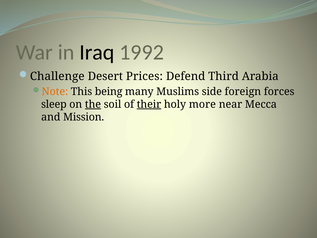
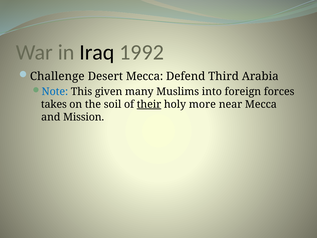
Desert Prices: Prices -> Mecca
Note colour: orange -> blue
being: being -> given
side: side -> into
sleep: sleep -> takes
the underline: present -> none
